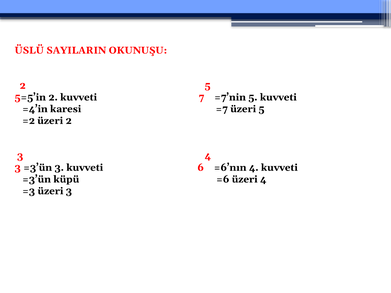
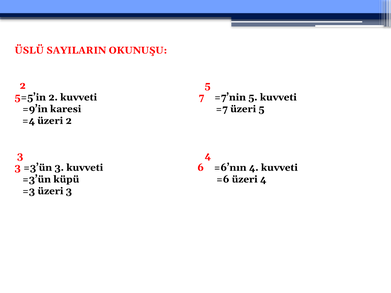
=4’in: =4’in -> =9’in
=2: =2 -> =4
